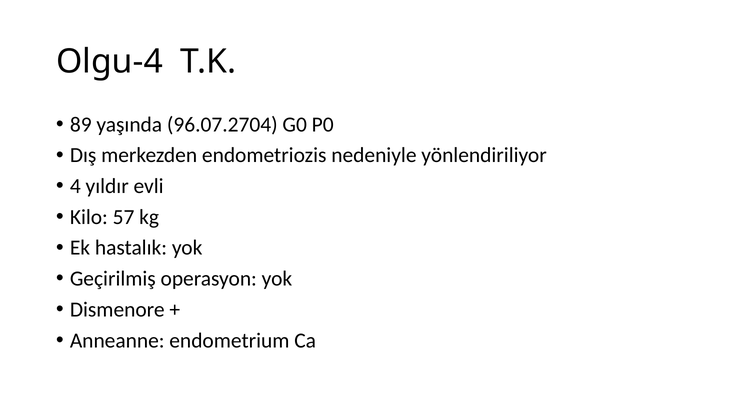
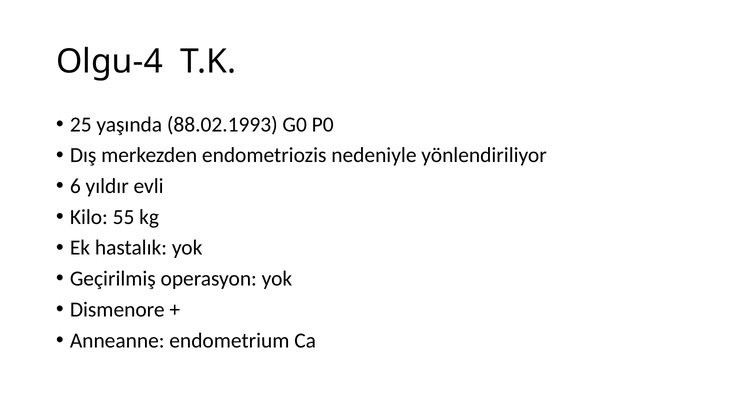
89: 89 -> 25
96.07.2704: 96.07.2704 -> 88.02.1993
4: 4 -> 6
57: 57 -> 55
